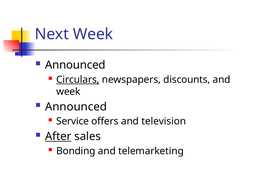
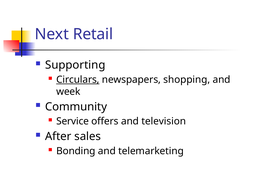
Next Week: Week -> Retail
Announced at (75, 65): Announced -> Supporting
discounts: discounts -> shopping
Announced at (76, 107): Announced -> Community
After underline: present -> none
